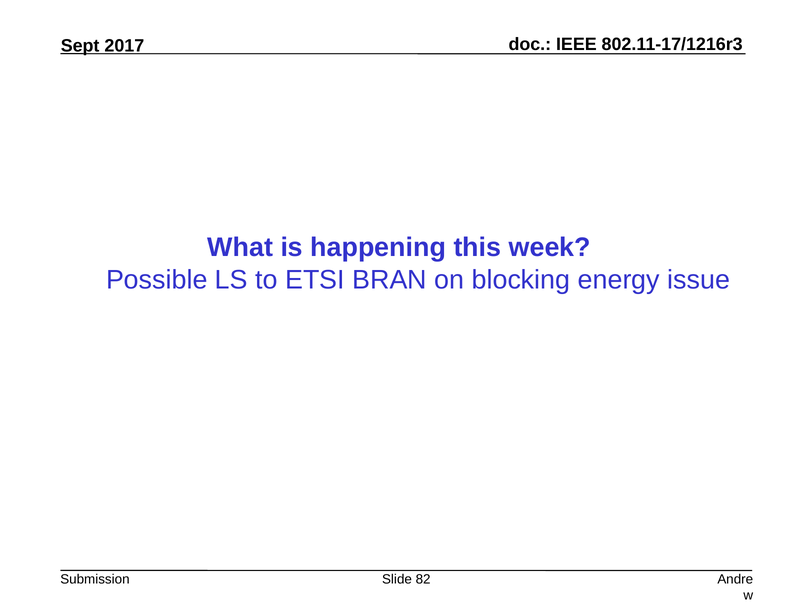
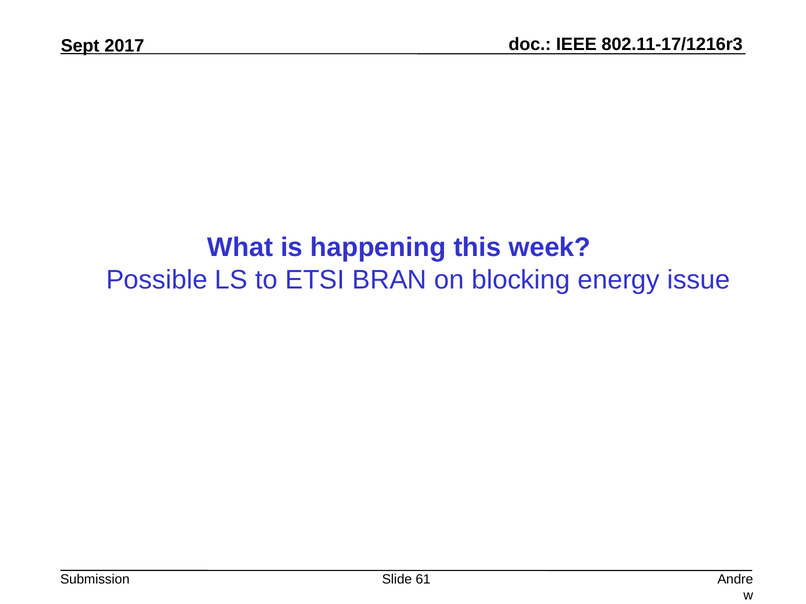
82: 82 -> 61
